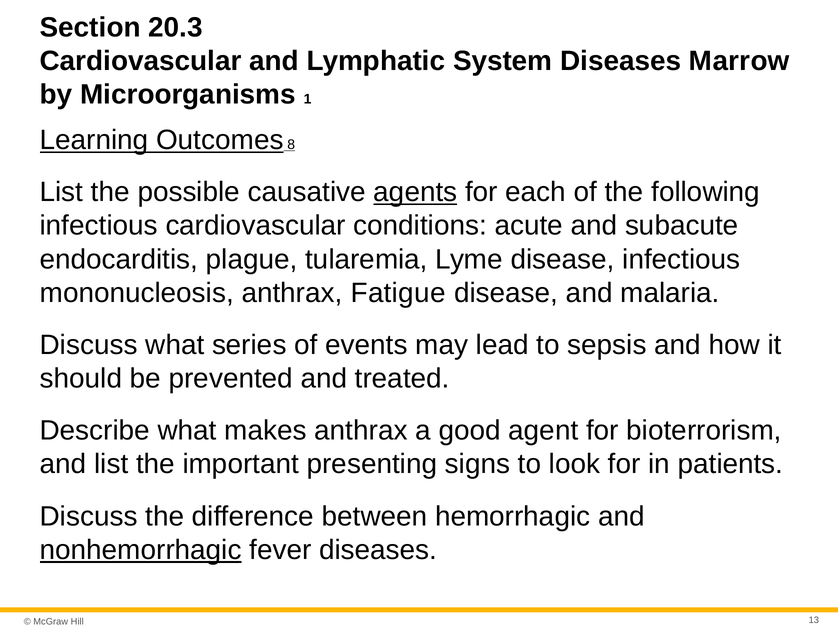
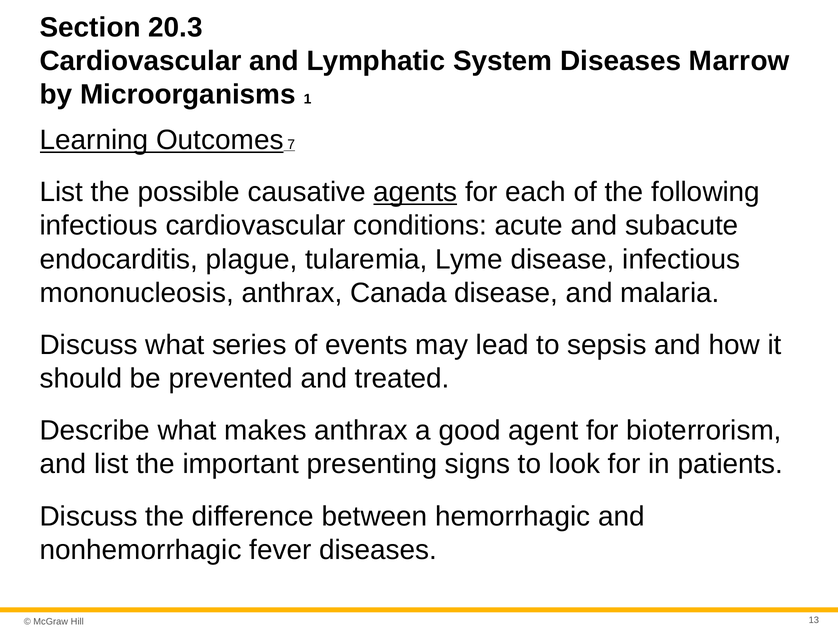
8: 8 -> 7
Fatigue: Fatigue -> Canada
nonhemorrhagic underline: present -> none
